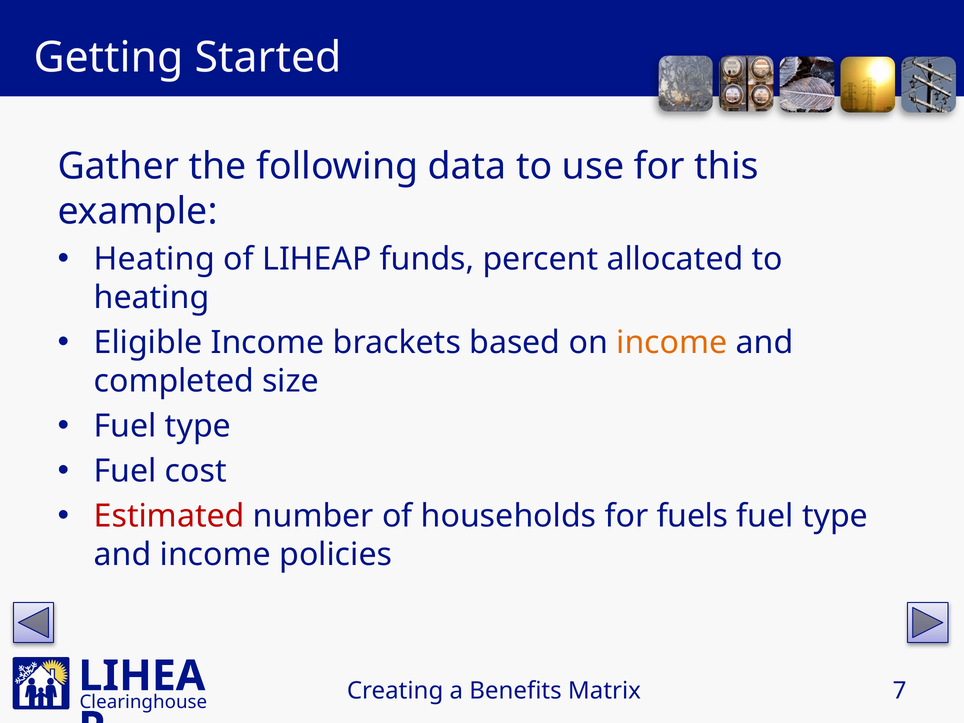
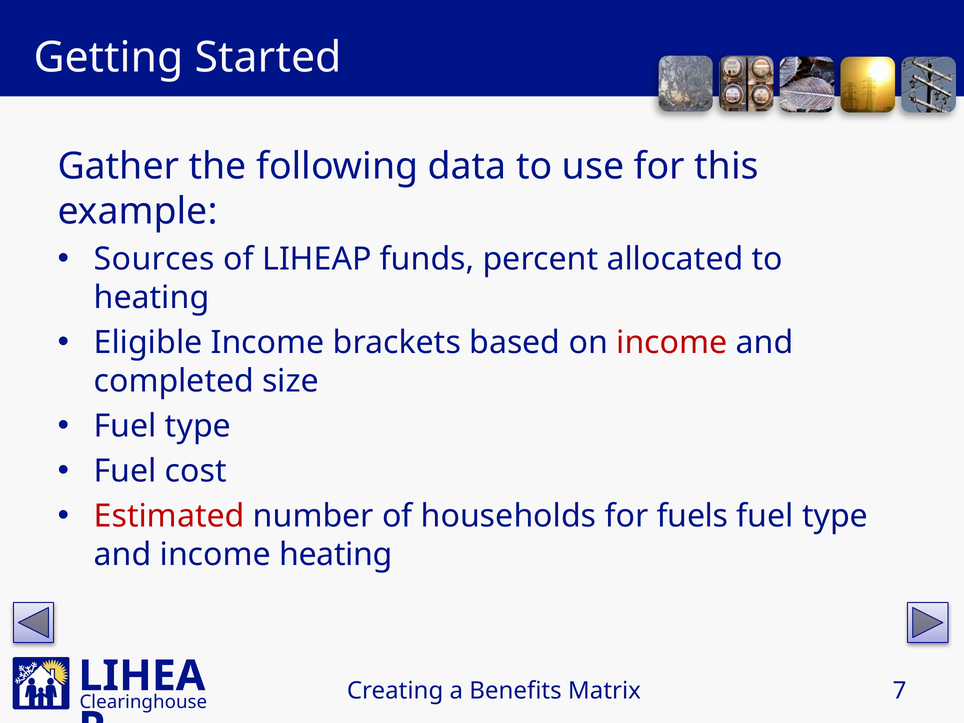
Heating at (154, 259): Heating -> Sources
income at (672, 343) colour: orange -> red
income policies: policies -> heating
